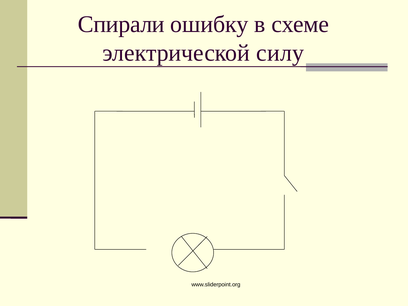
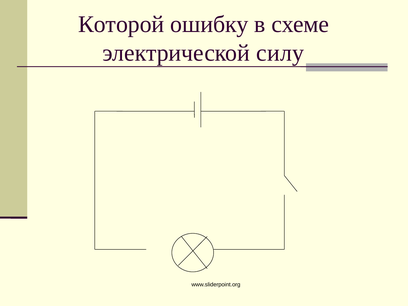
Спирали: Спирали -> Которой
